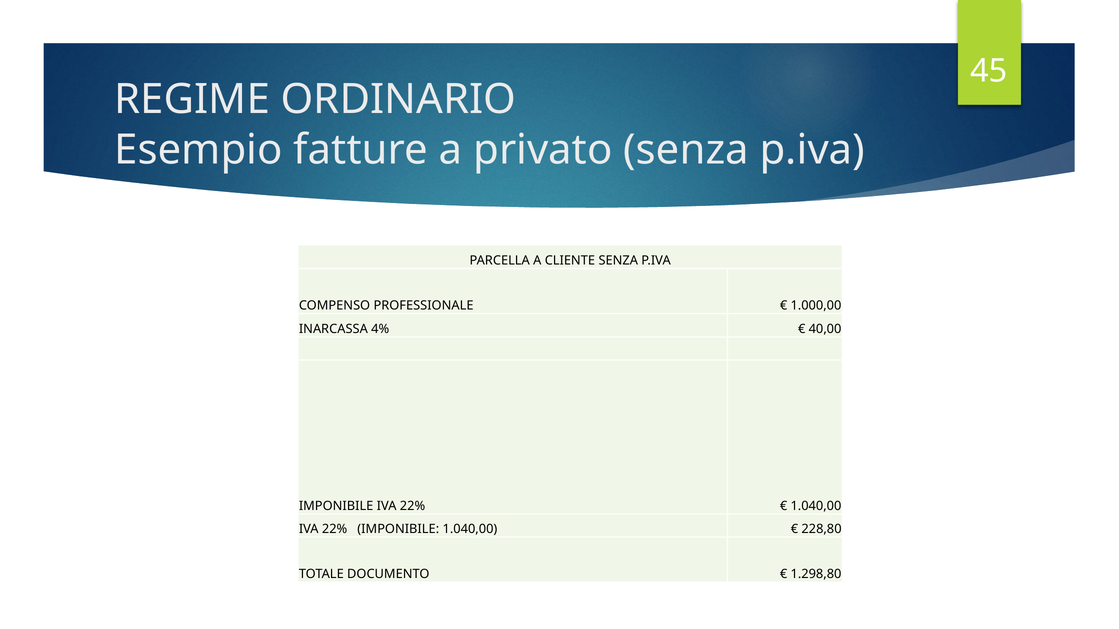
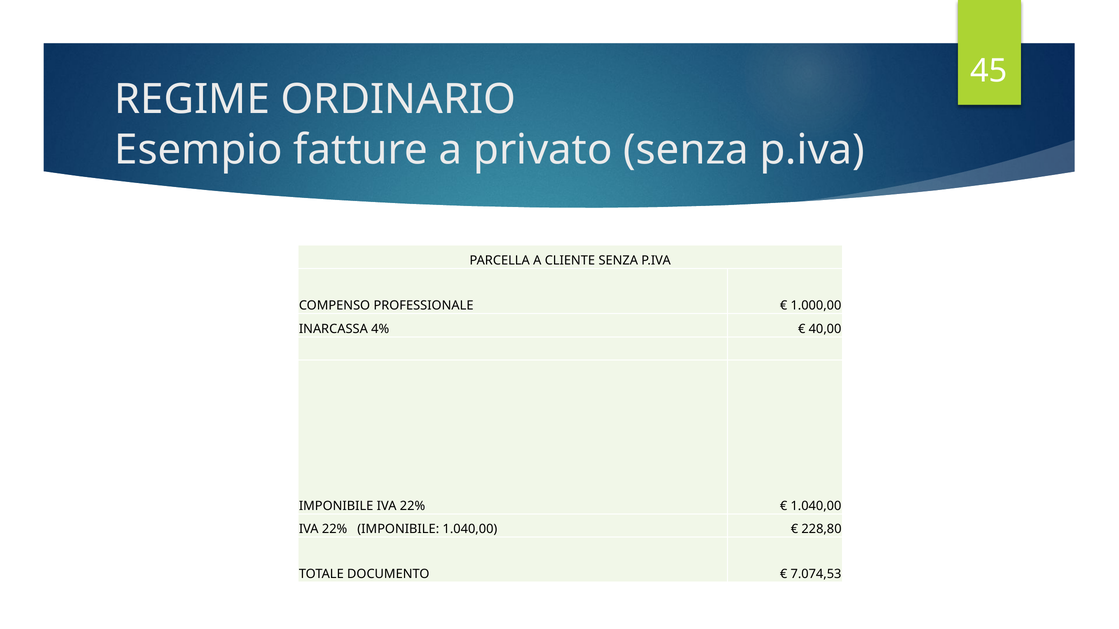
1.298,80: 1.298,80 -> 7.074,53
